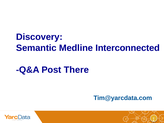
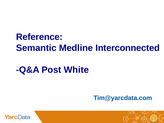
Discovery: Discovery -> Reference
There: There -> White
